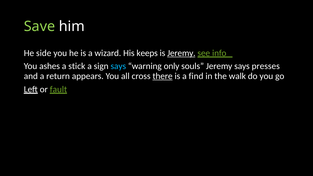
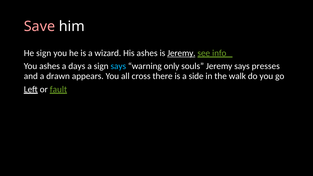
Save colour: light green -> pink
He side: side -> sign
His keeps: keeps -> ashes
stick: stick -> days
return: return -> drawn
there underline: present -> none
find: find -> side
